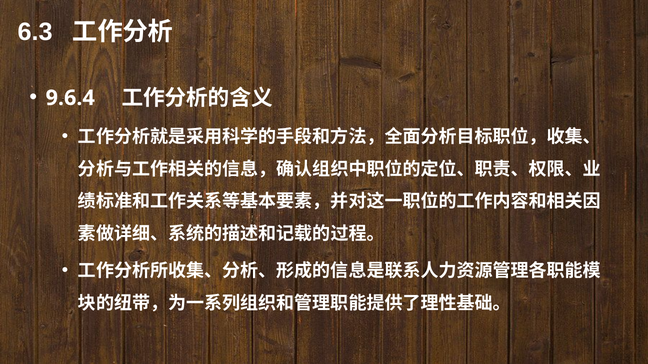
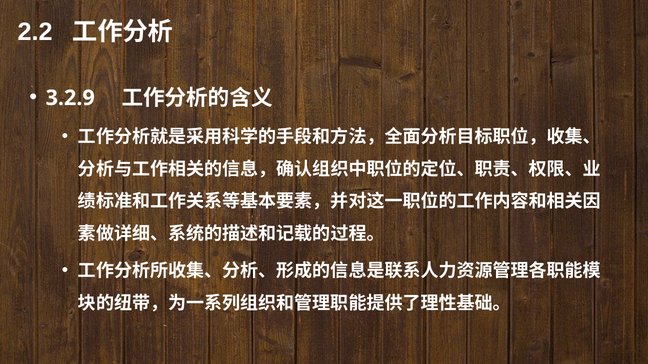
6.3: 6.3 -> 2.2
9.6.4: 9.6.4 -> 3.2.9
